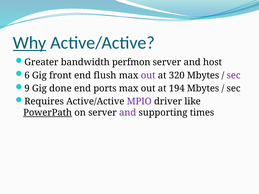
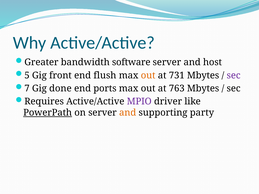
Why underline: present -> none
perfmon: perfmon -> software
6: 6 -> 5
out at (148, 75) colour: purple -> orange
320: 320 -> 731
9: 9 -> 7
194: 194 -> 763
and at (128, 113) colour: purple -> orange
times: times -> party
